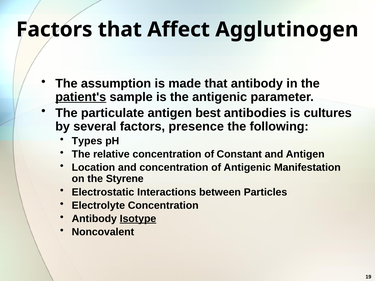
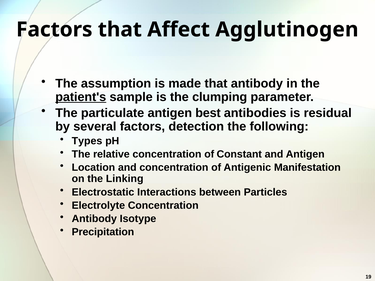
the antigenic: antigenic -> clumping
cultures: cultures -> residual
presence: presence -> detection
Styrene: Styrene -> Linking
Isotype underline: present -> none
Noncovalent: Noncovalent -> Precipitation
